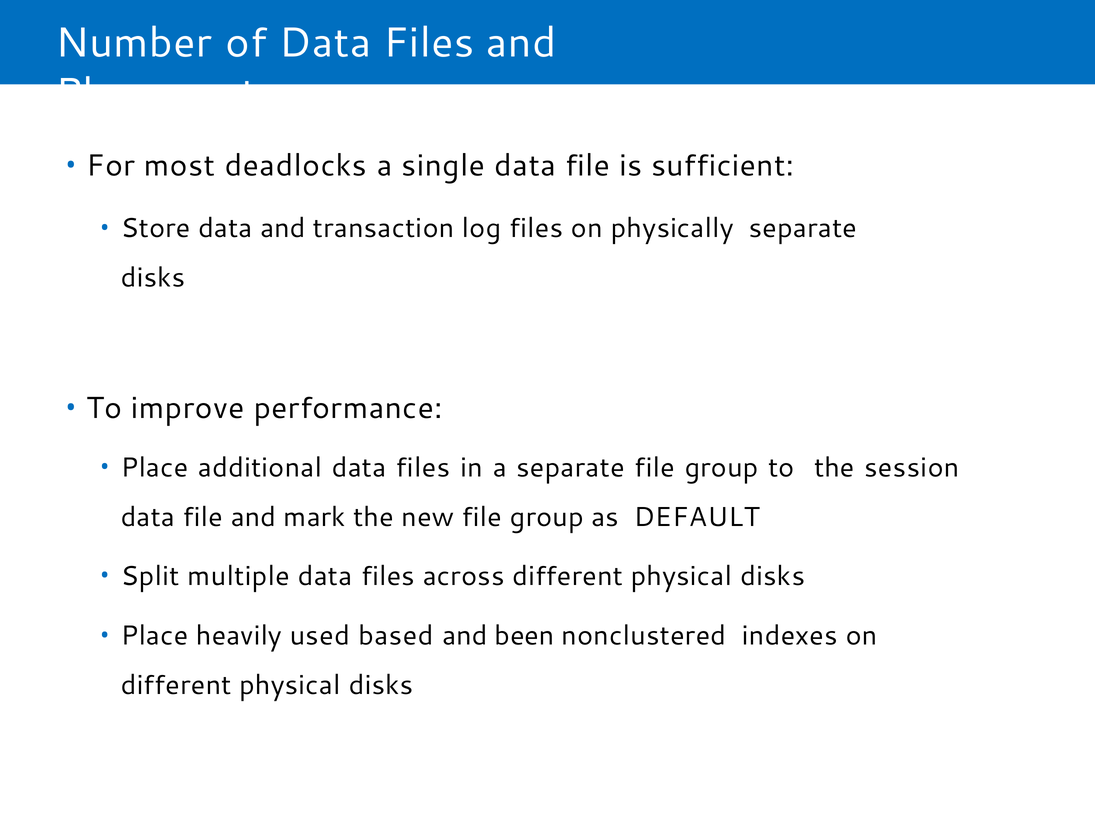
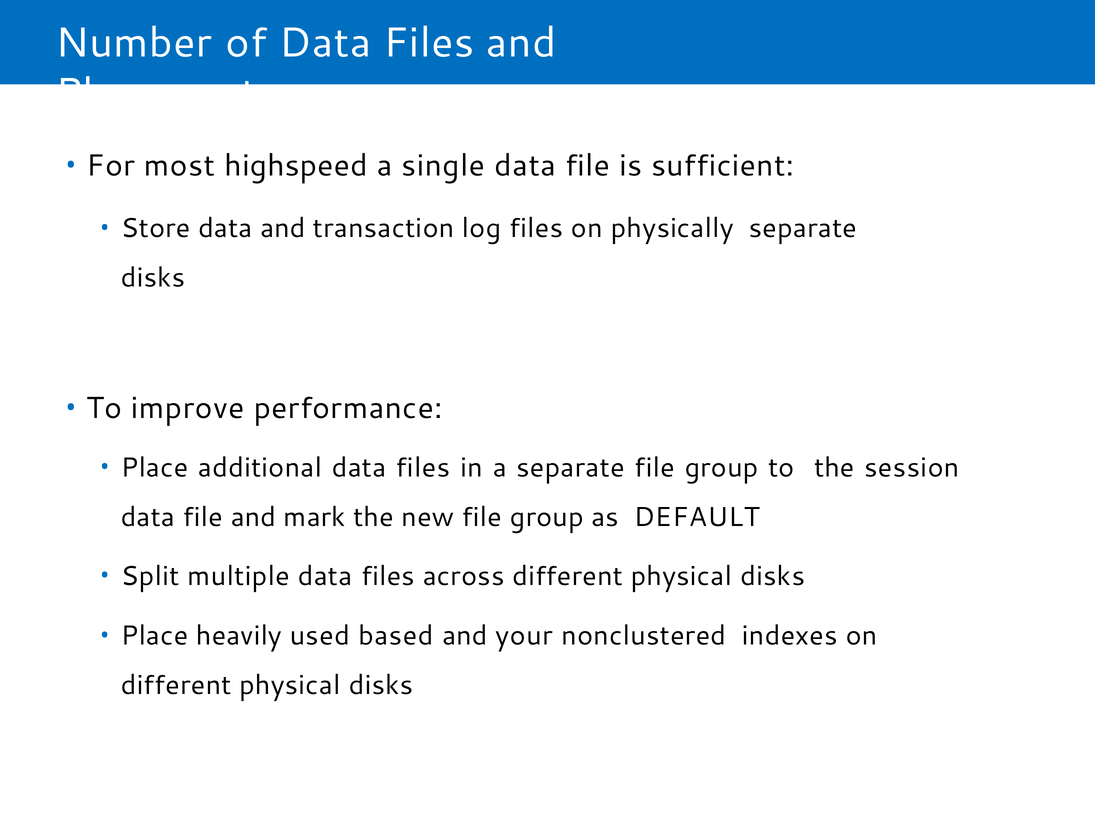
deadlocks: deadlocks -> highspeed
been: been -> your
